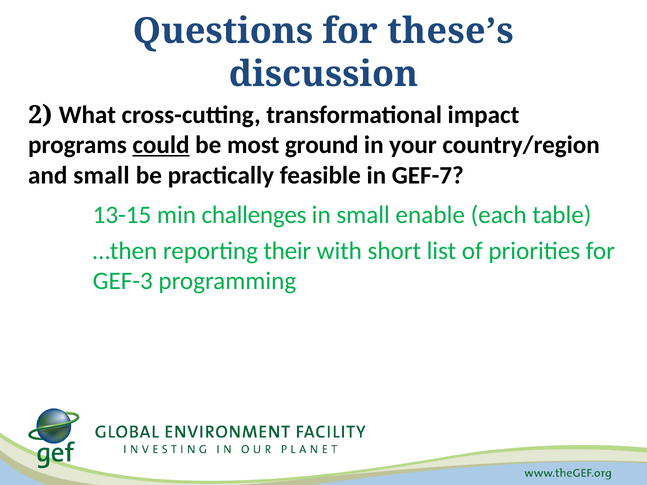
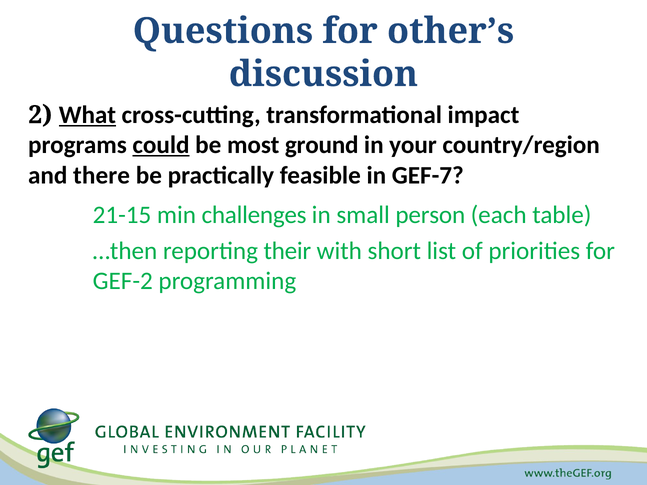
these’s: these’s -> other’s
What underline: none -> present
and small: small -> there
13-15: 13-15 -> 21-15
enable: enable -> person
GEF-3: GEF-3 -> GEF-2
